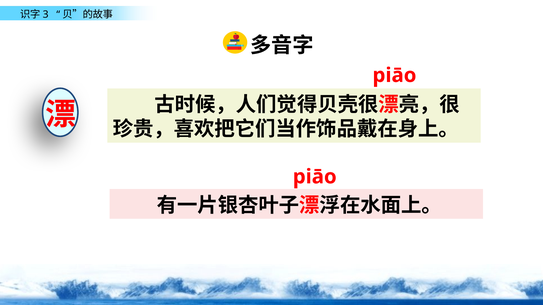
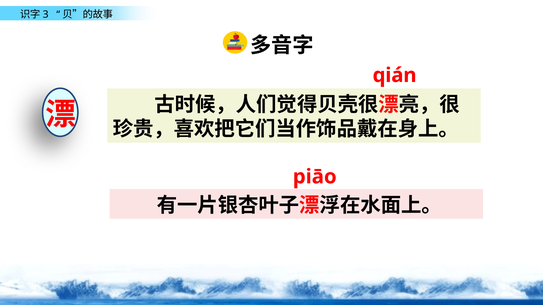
piāo at (395, 75): piāo -> qián
